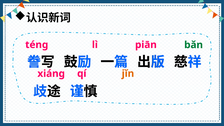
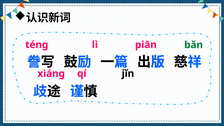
jǐn colour: orange -> black
